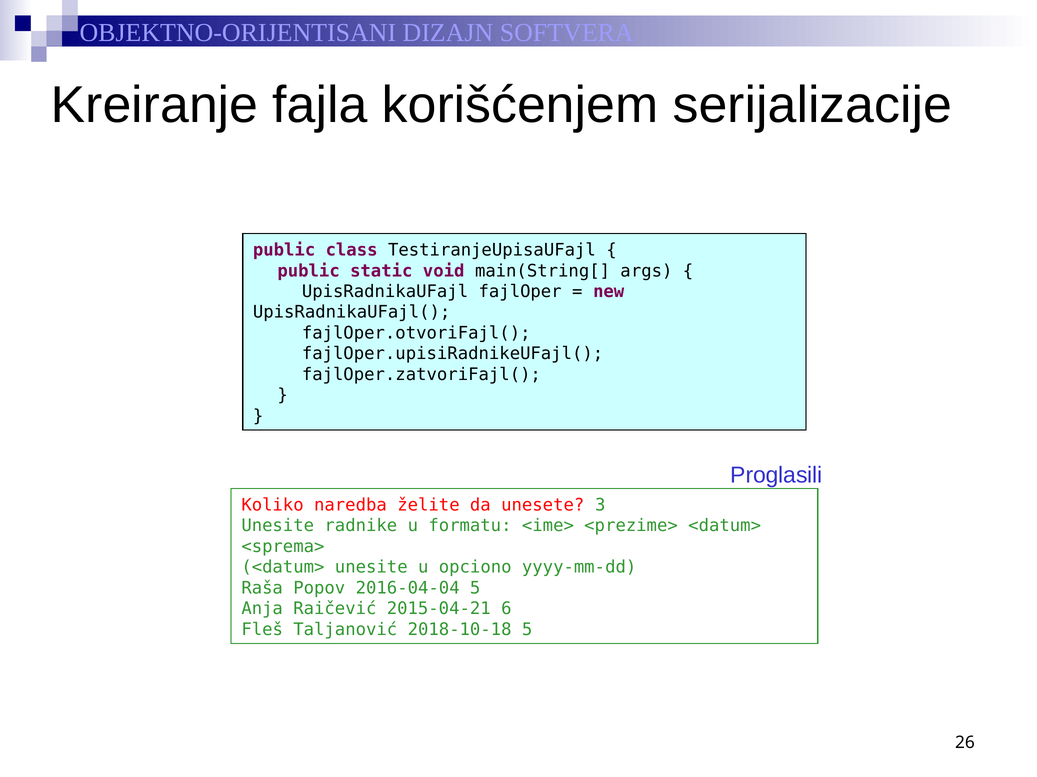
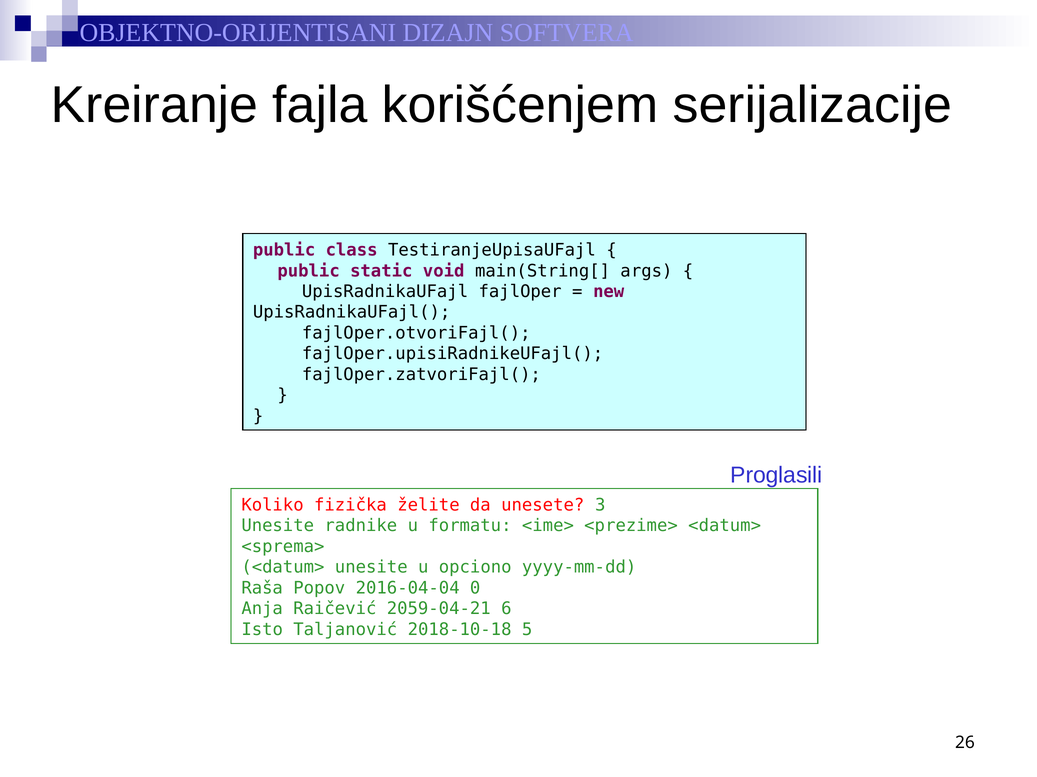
naredba: naredba -> fizička
2016-04-04 5: 5 -> 0
2015-04-21: 2015-04-21 -> 2059-04-21
Fleš: Fleš -> Isto
